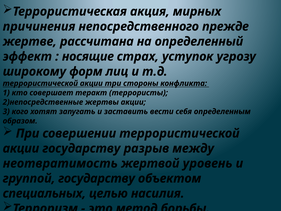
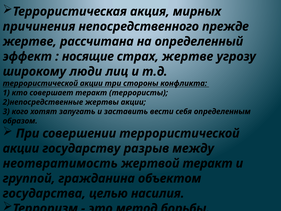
страх уступок: уступок -> жертве
форм: форм -> люди
жертвой уровень: уровень -> теракт
группой государству: государству -> гражданина
специальных: специальных -> государства
